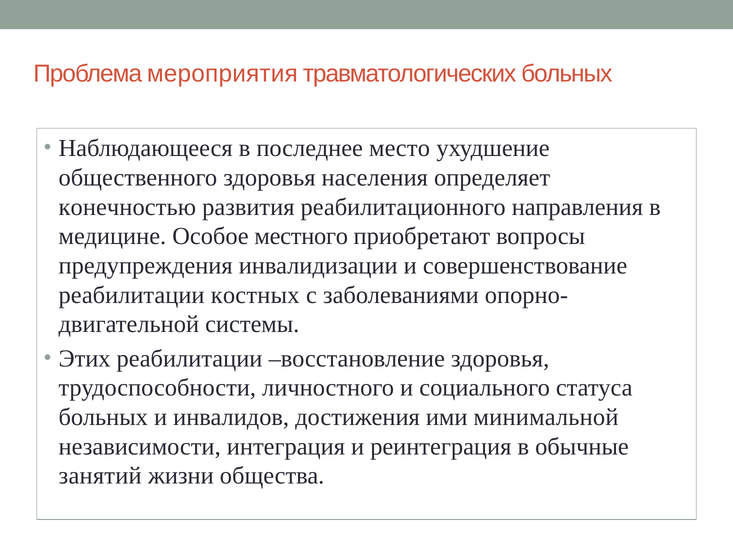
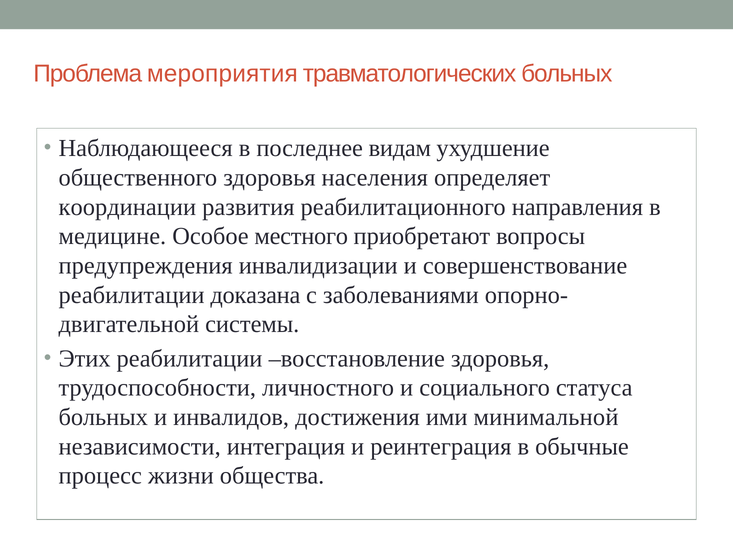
место: место -> видам
конечностью: конечностью -> координации
костных: костных -> доказана
занятий: занятий -> процесс
